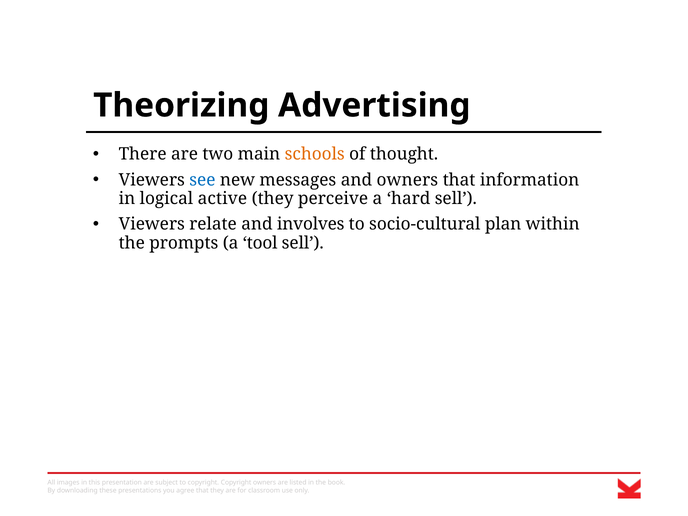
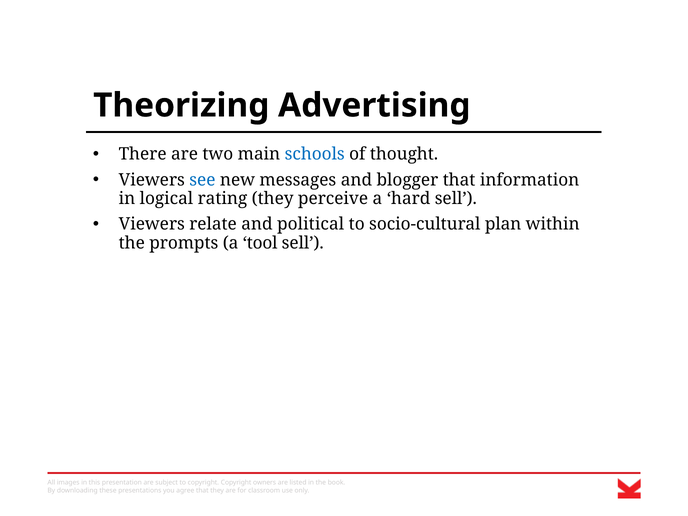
schools colour: orange -> blue
and owners: owners -> blogger
active: active -> rating
involves: involves -> political
